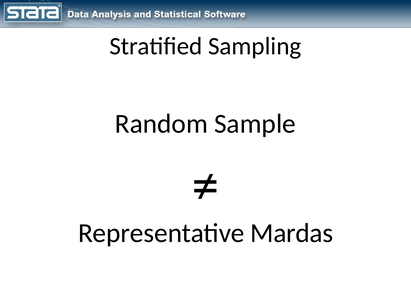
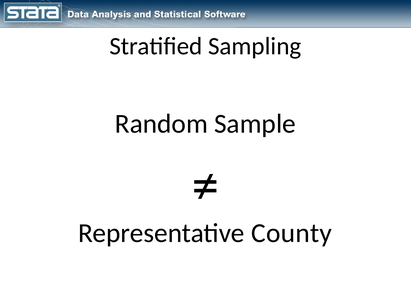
Mardas: Mardas -> County
